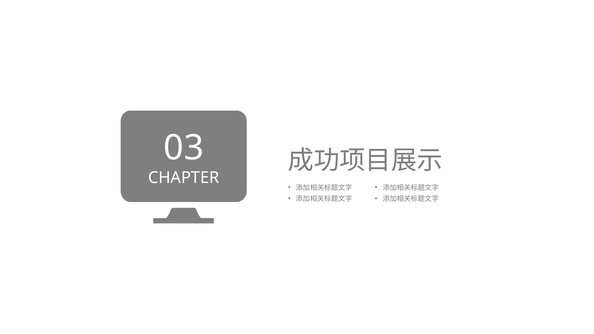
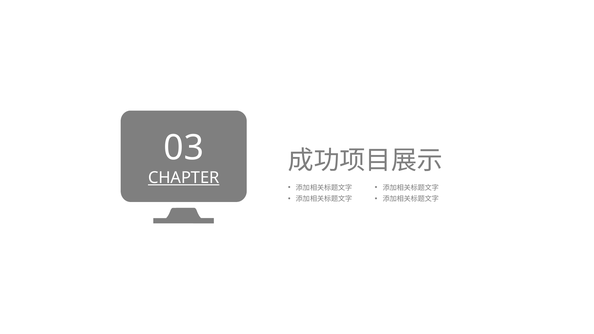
CHAPTER underline: none -> present
